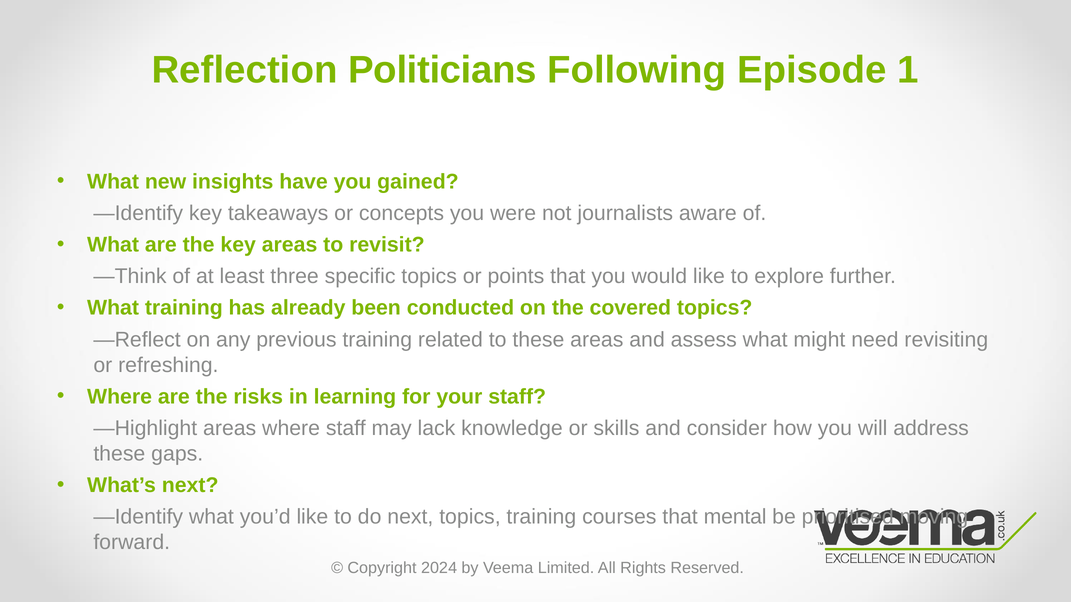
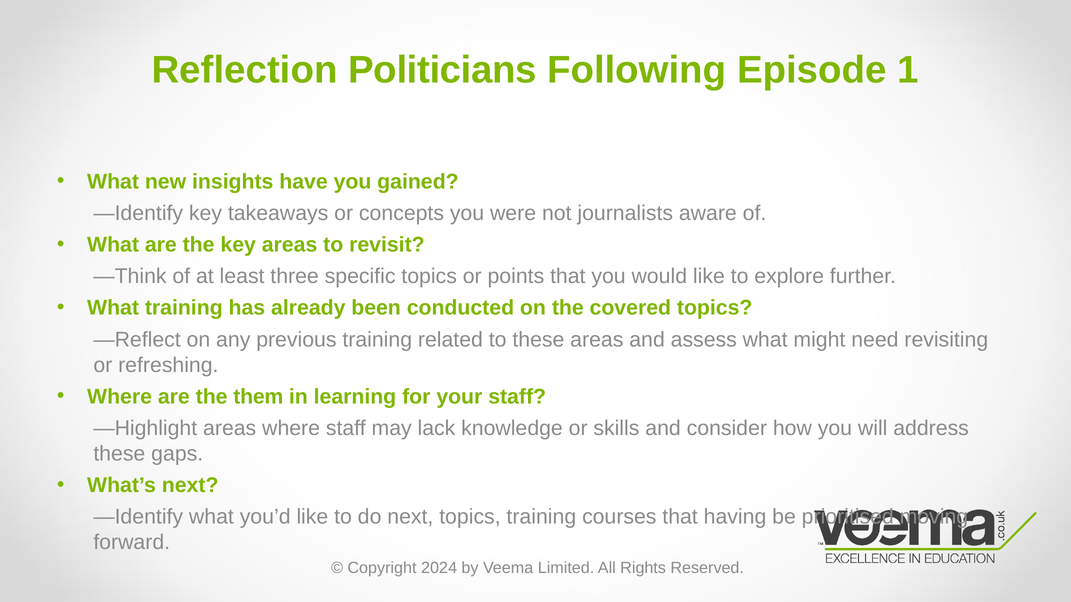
risks: risks -> them
mental: mental -> having
